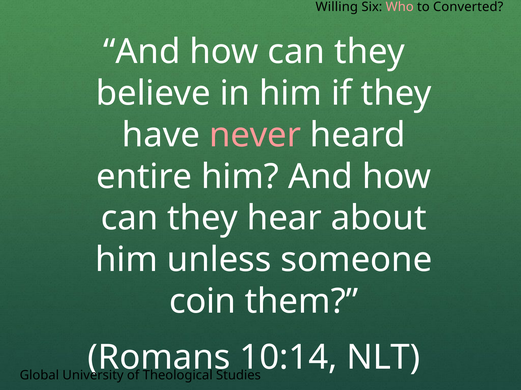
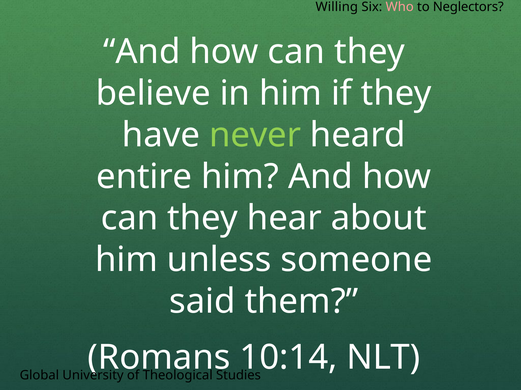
Converted: Converted -> Neglectors
never colour: pink -> light green
coin: coin -> said
